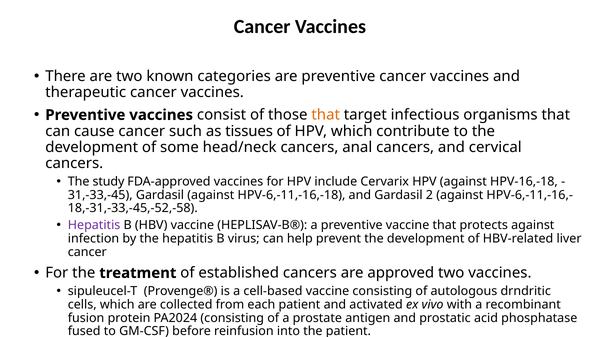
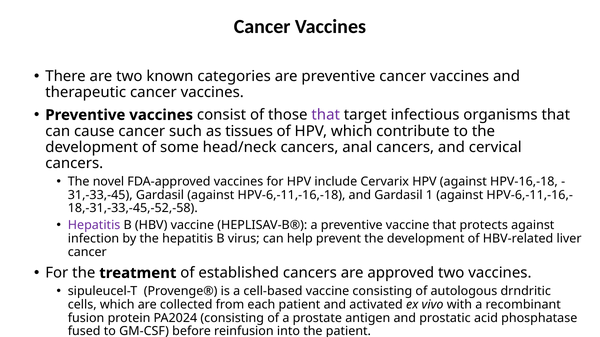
that at (326, 115) colour: orange -> purple
study: study -> novel
2: 2 -> 1
